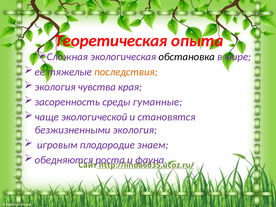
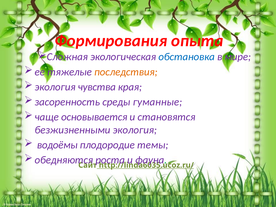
Теоретическая: Теоретическая -> Формирования
обстановка colour: black -> blue
экологической: экологической -> основывается
игровым: игровым -> водоёмы
знаем: знаем -> темы
